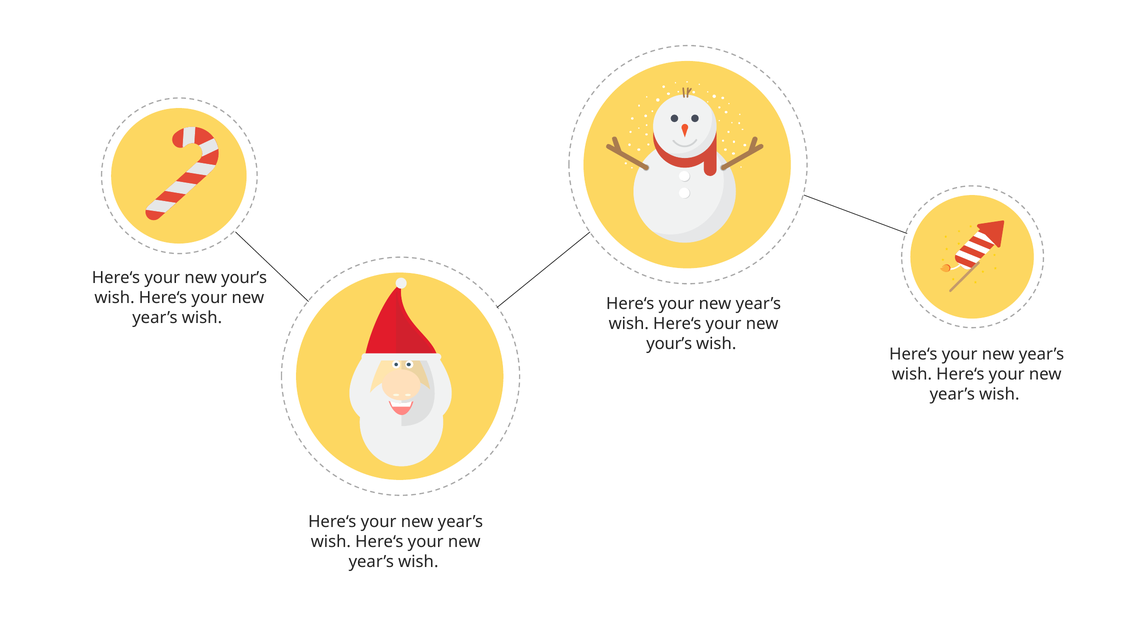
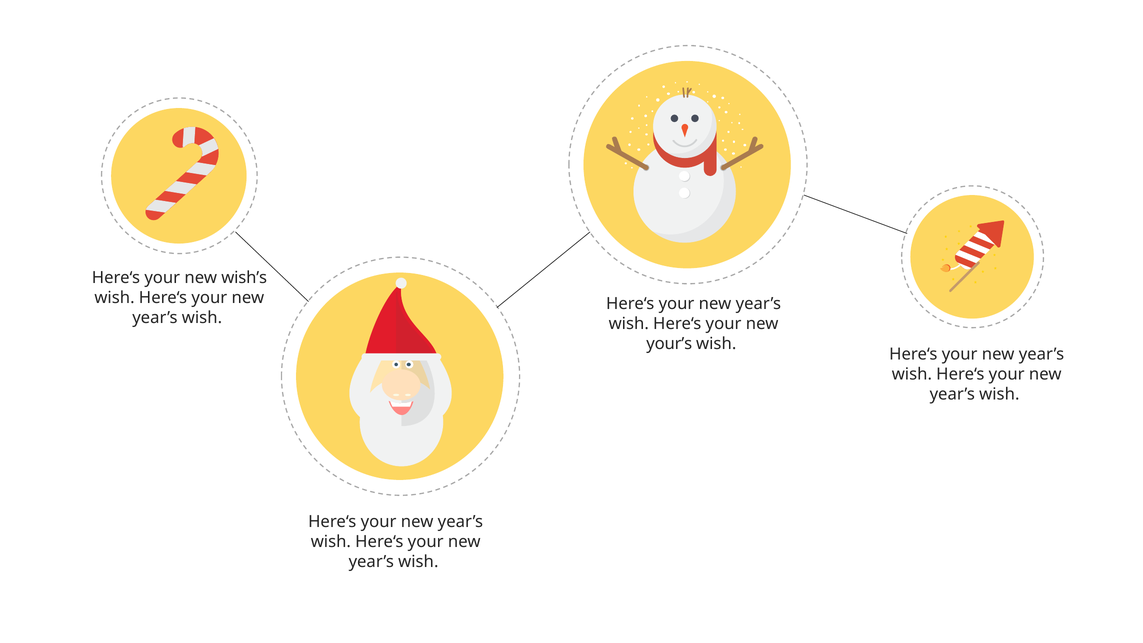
your’s at (244, 278): your’s -> wish’s
